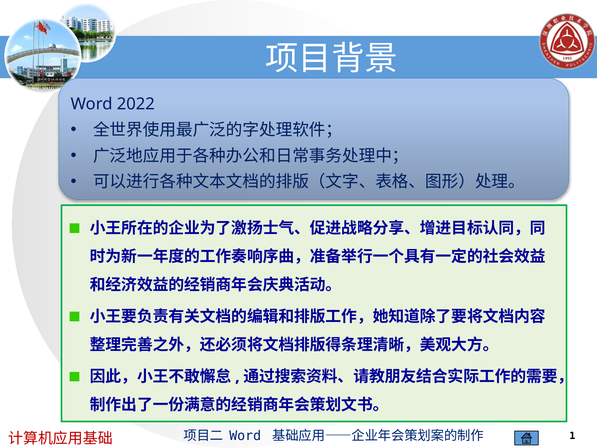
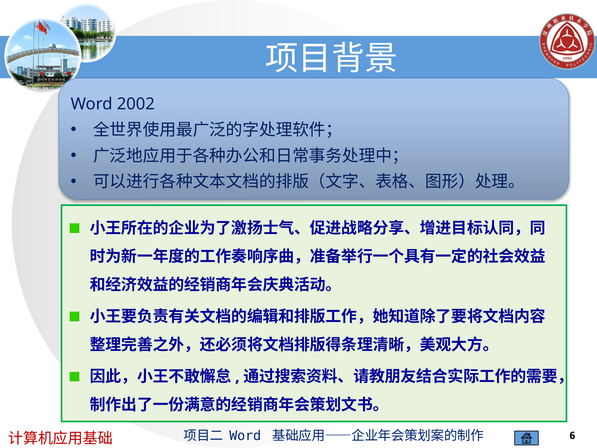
2022: 2022 -> 2002
1: 1 -> 6
